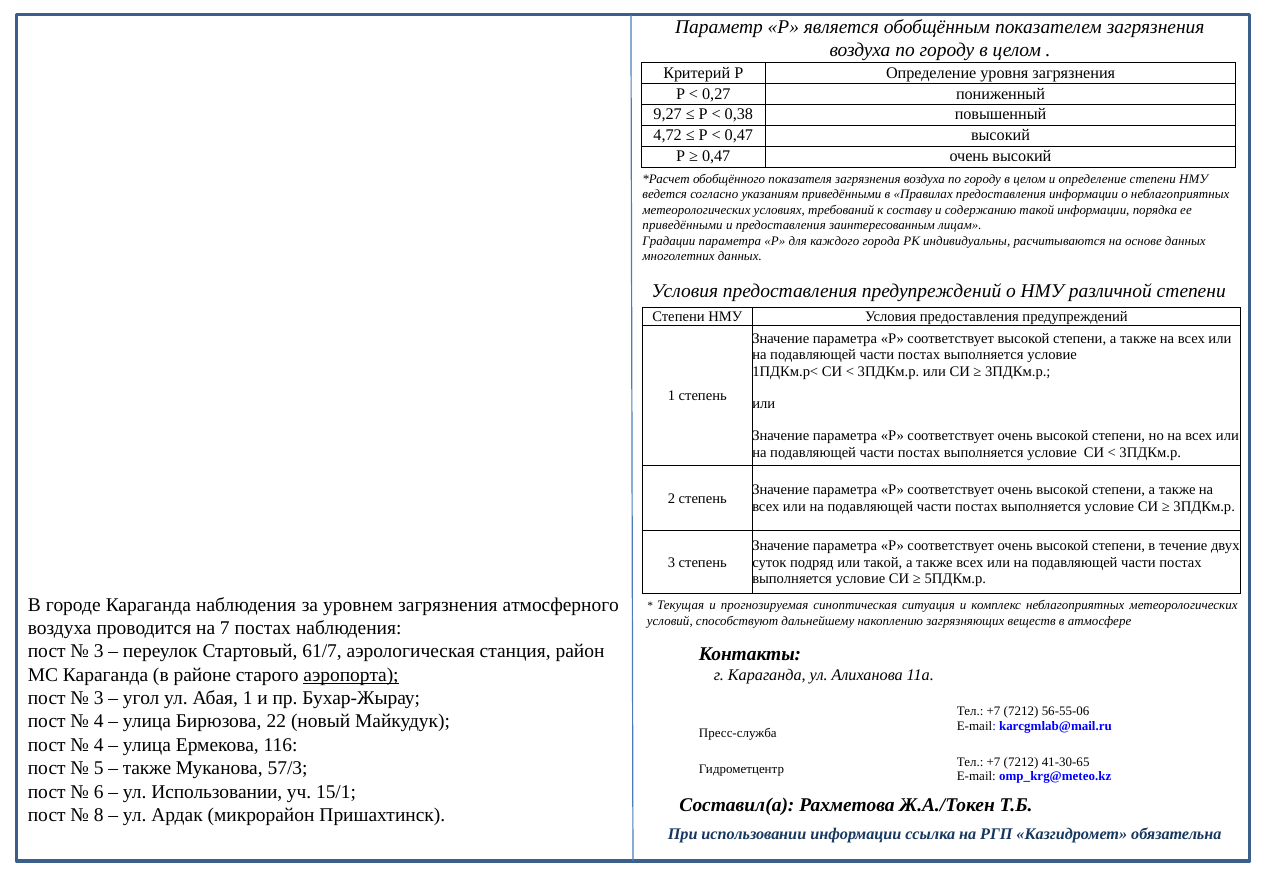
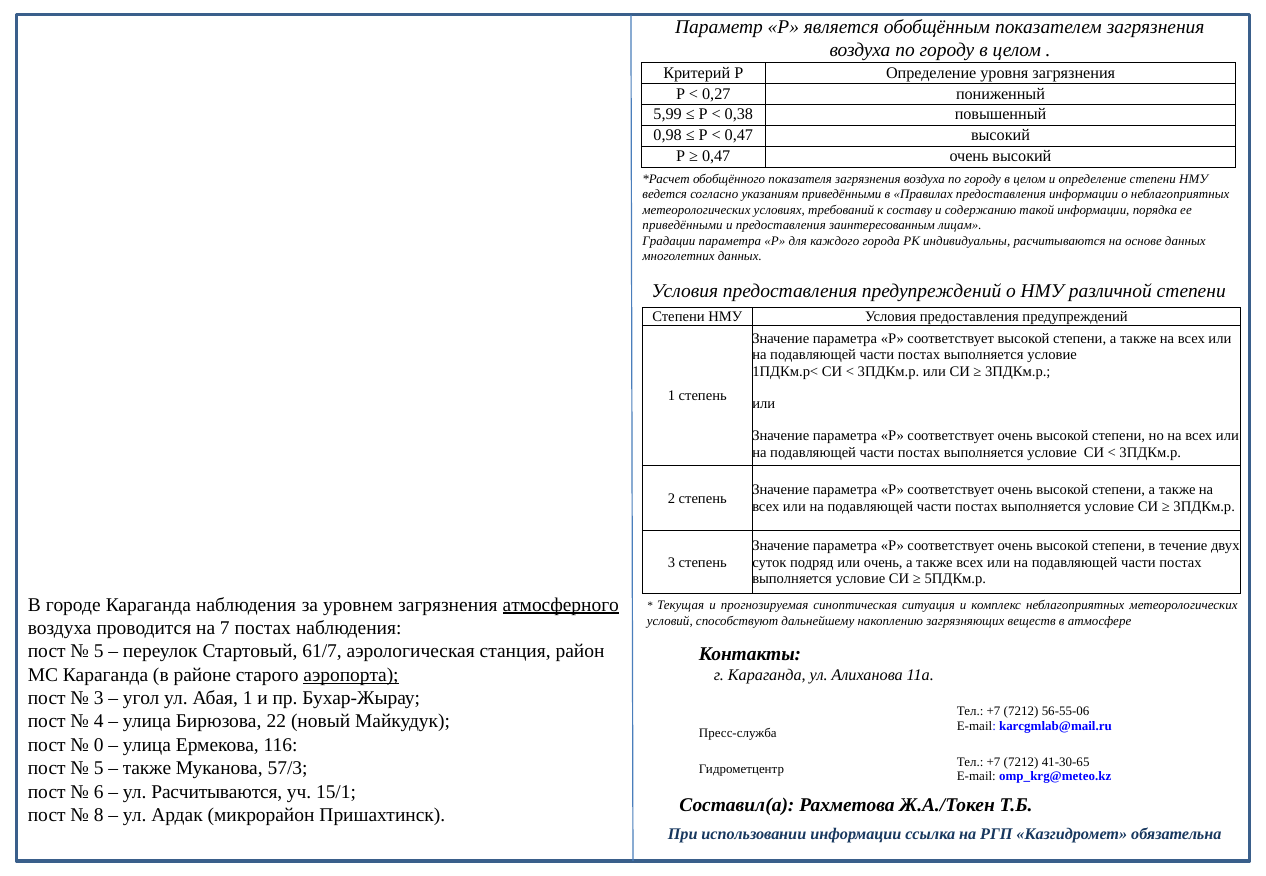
9,27: 9,27 -> 5,99
4,72: 4,72 -> 0,98
или такой: такой -> очень
атмосферного underline: none -> present
3 at (99, 652): 3 -> 5
4 at (99, 745): 4 -> 0
ул Использовании: Использовании -> Расчитываются
